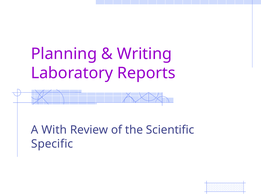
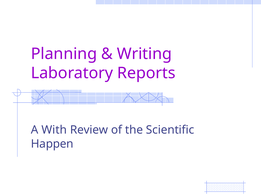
Specific: Specific -> Happen
